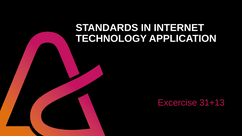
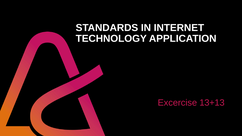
31+13: 31+13 -> 13+13
